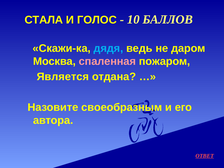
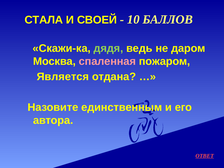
ГОЛОС: ГОЛОС -> СВОЕЙ
дядя colour: light blue -> light green
своеобразным: своеобразным -> единственным
